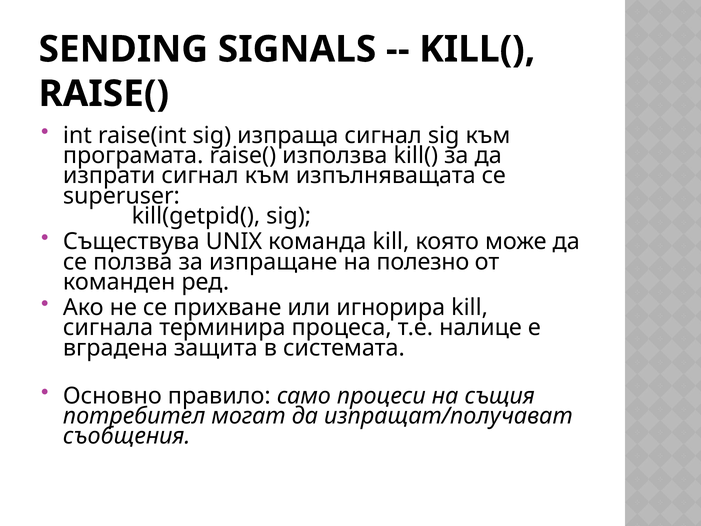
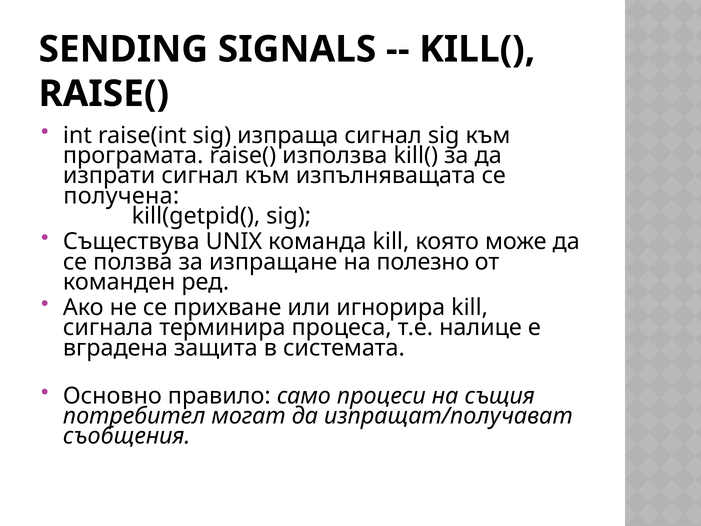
superuser: superuser -> получена
